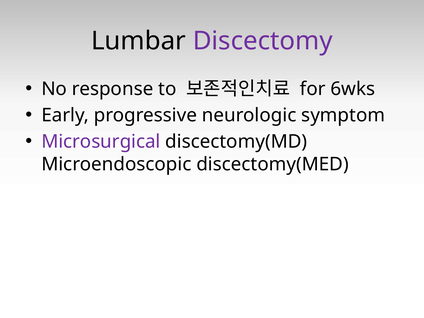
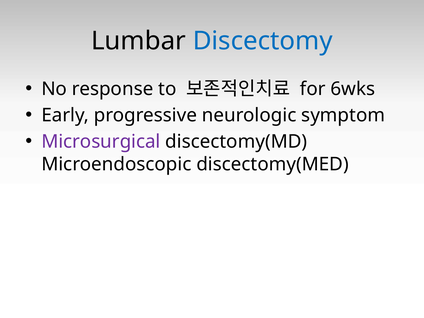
Discectomy colour: purple -> blue
